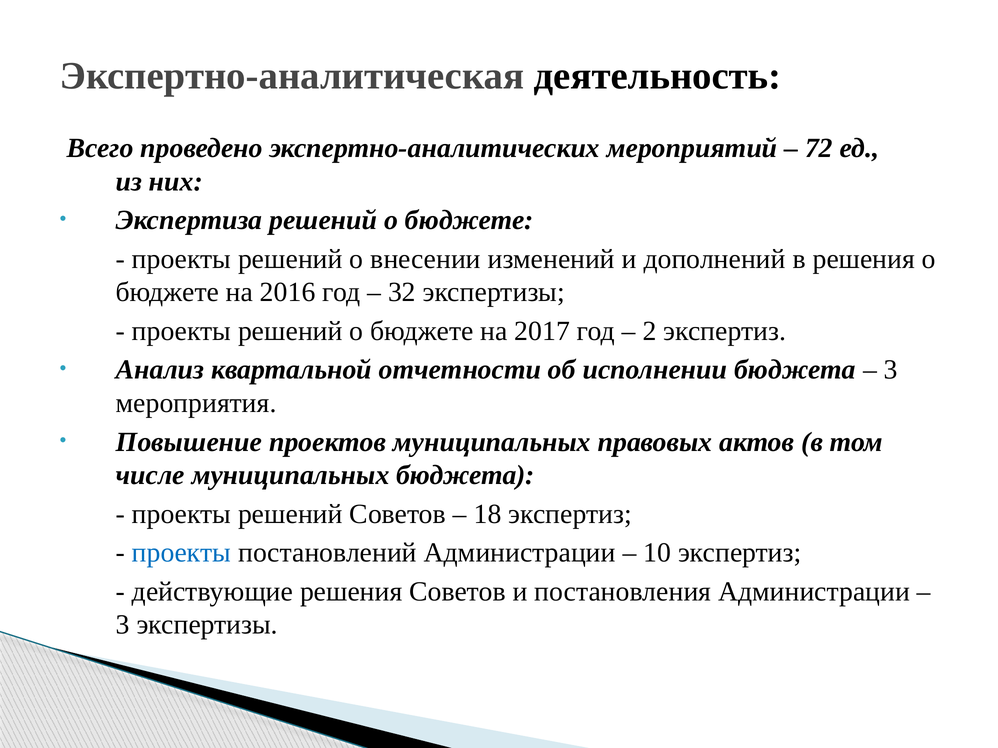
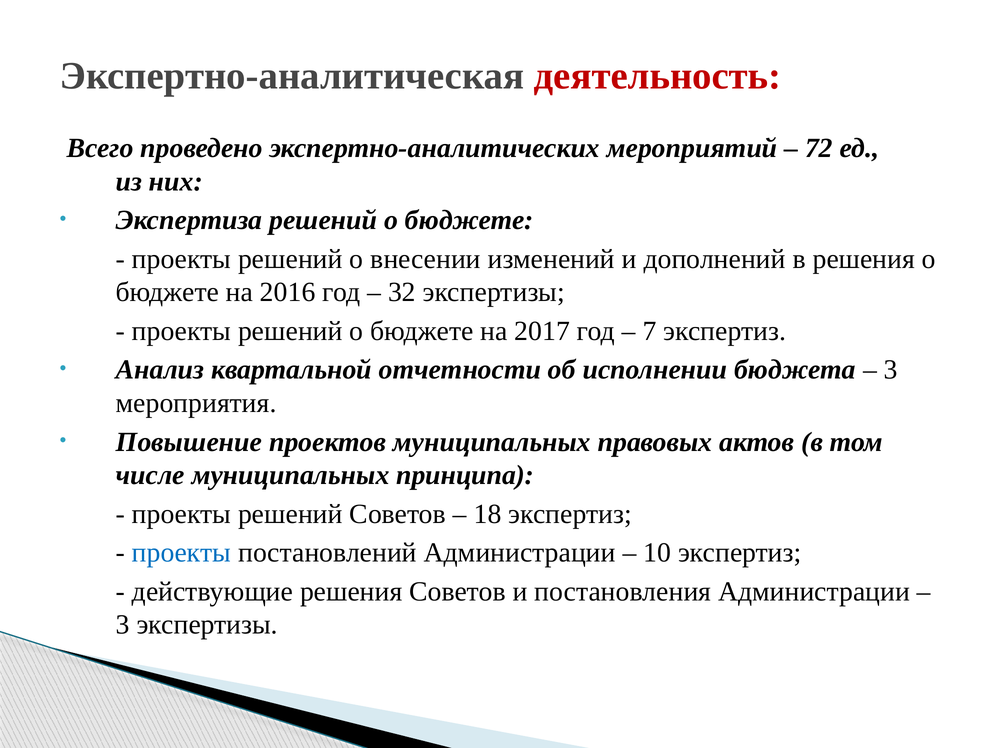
деятельность colour: black -> red
2: 2 -> 7
муниципальных бюджета: бюджета -> принципа
